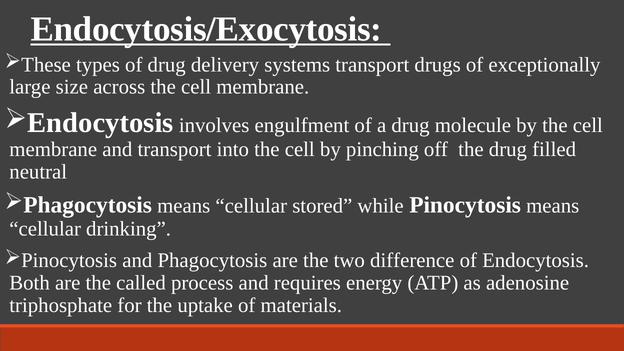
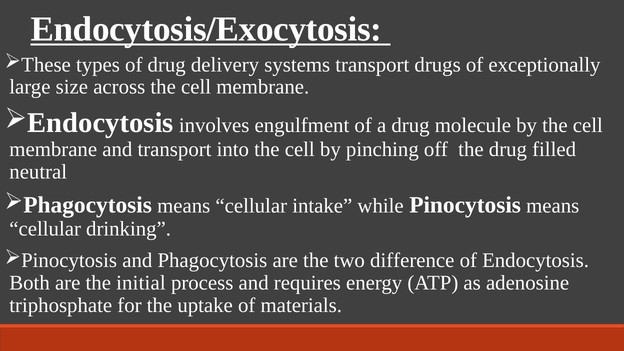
stored: stored -> intake
called: called -> initial
